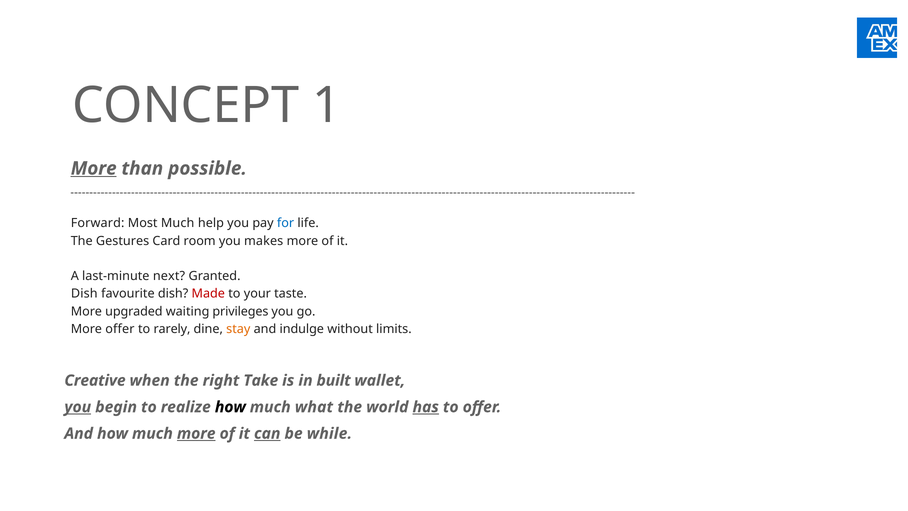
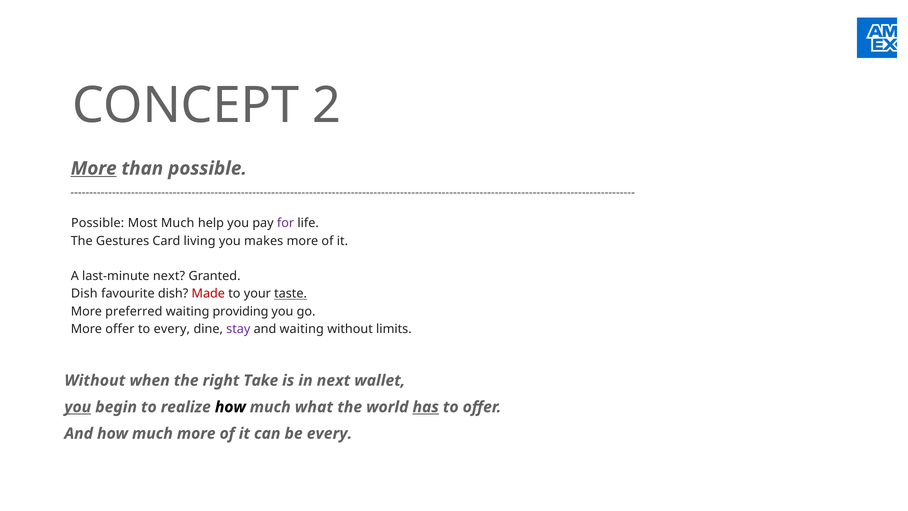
1: 1 -> 2
Forward at (98, 223): Forward -> Possible
for colour: blue -> purple
room: room -> living
taste underline: none -> present
upgraded: upgraded -> preferred
privileges: privileges -> providing
to rarely: rarely -> every
stay colour: orange -> purple
and indulge: indulge -> waiting
Creative at (95, 380): Creative -> Without
in built: built -> next
more at (196, 433) underline: present -> none
can underline: present -> none
be while: while -> every
